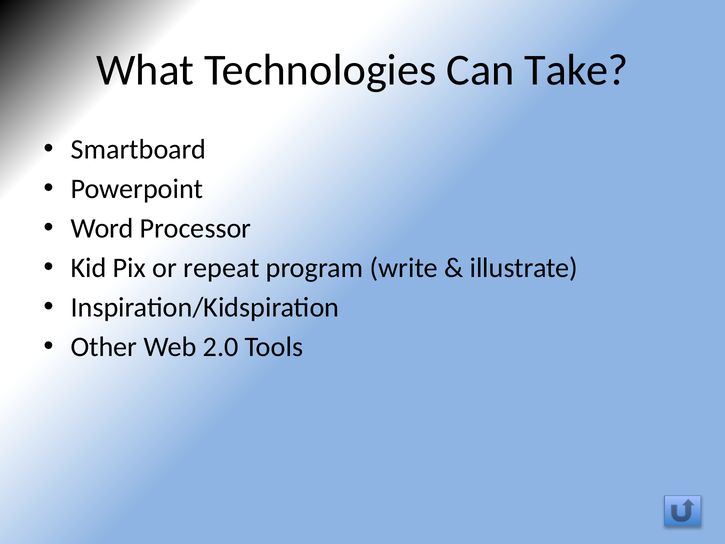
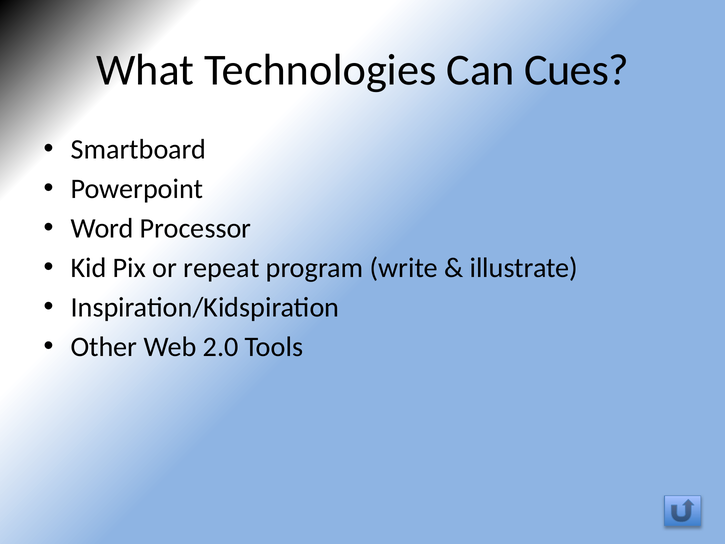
Take: Take -> Cues
